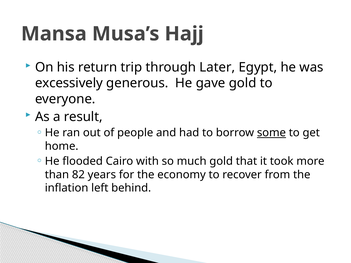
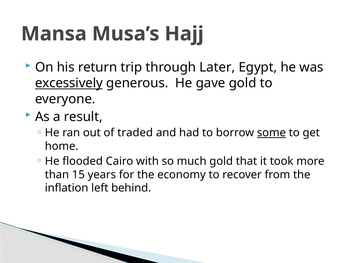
excessively underline: none -> present
people: people -> traded
82: 82 -> 15
